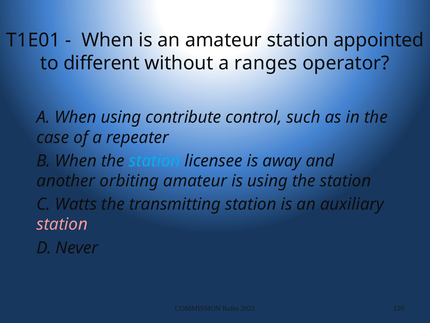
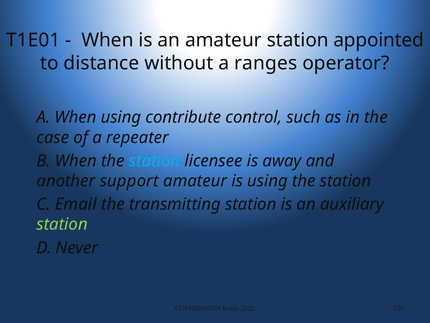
different: different -> distance
orbiting: orbiting -> support
Watts: Watts -> Email
station at (62, 224) colour: pink -> light green
